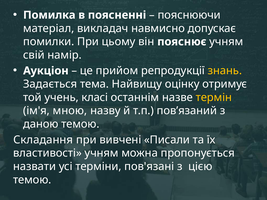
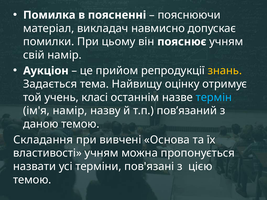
термін colour: yellow -> light blue
ім'я мною: мною -> намір
Писали: Писали -> Основа
